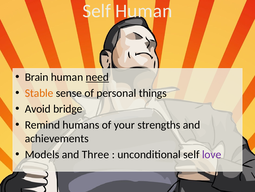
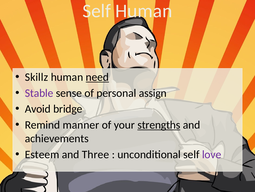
Brain: Brain -> Skillz
Stable colour: orange -> purple
things: things -> assign
humans: humans -> manner
strengths underline: none -> present
Models: Models -> Esteem
